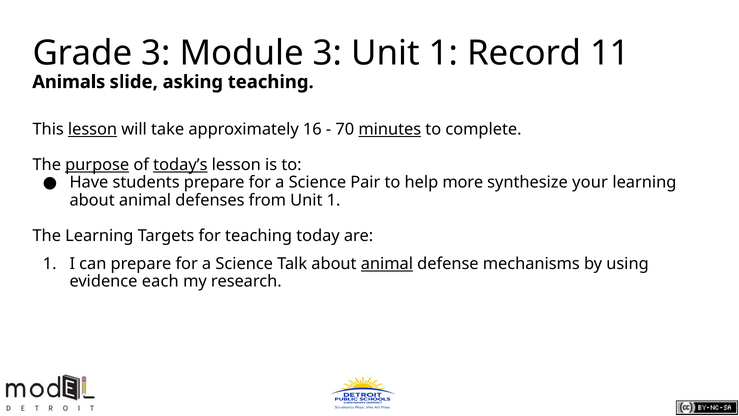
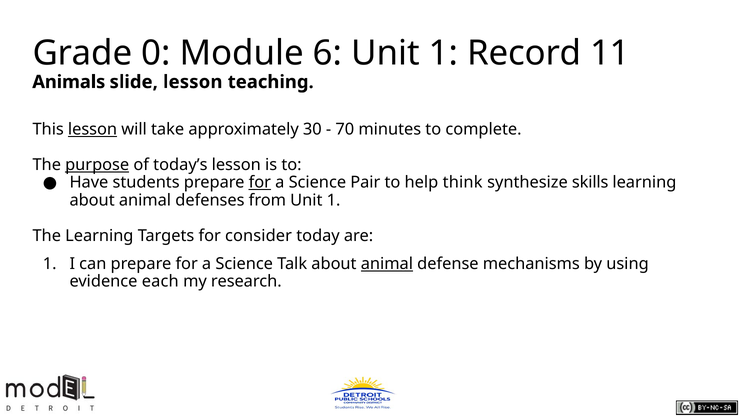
Grade 3: 3 -> 0
Module 3: 3 -> 6
slide asking: asking -> lesson
16: 16 -> 30
minutes underline: present -> none
today’s underline: present -> none
for at (260, 182) underline: none -> present
more: more -> think
your: your -> skills
for teaching: teaching -> consider
